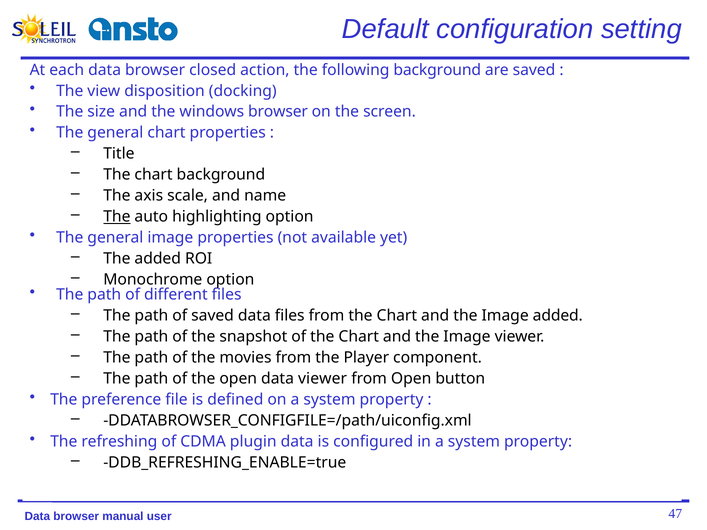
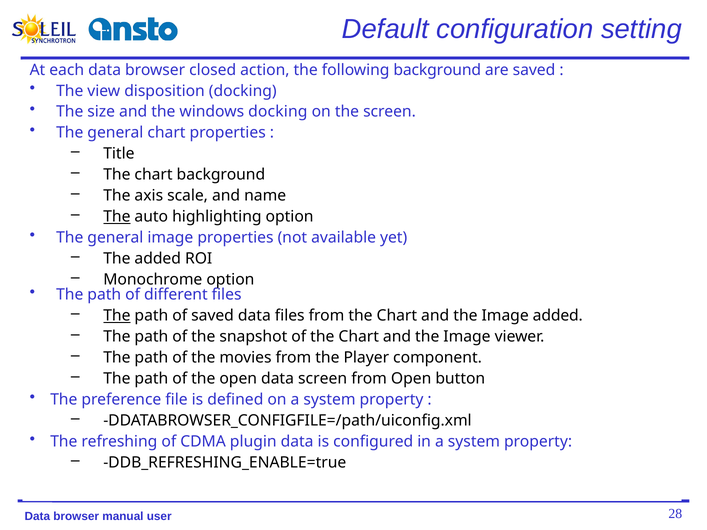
windows browser: browser -> docking
The at (117, 316) underline: none -> present
data viewer: viewer -> screen
47: 47 -> 28
